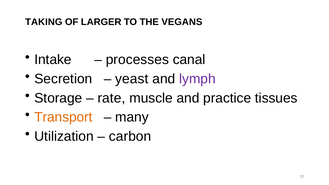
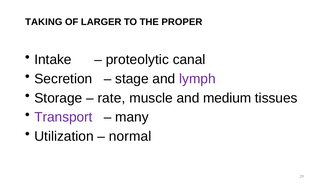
VEGANS: VEGANS -> PROPER
processes: processes -> proteolytic
yeast: yeast -> stage
practice: practice -> medium
Transport colour: orange -> purple
carbon: carbon -> normal
